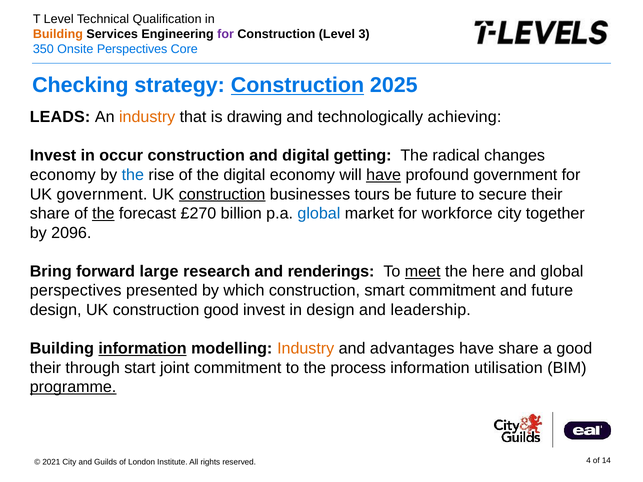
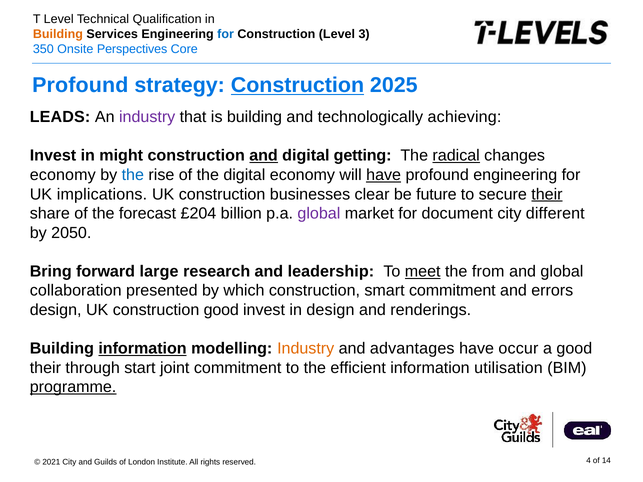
for at (226, 34) colour: purple -> blue
Checking at (80, 85): Checking -> Profound
industry at (147, 117) colour: orange -> purple
is drawing: drawing -> building
occur: occur -> might
and at (264, 156) underline: none -> present
radical underline: none -> present
profound government: government -> engineering
UK government: government -> implications
construction at (222, 194) underline: present -> none
tours: tours -> clear
their at (547, 194) underline: none -> present
the at (103, 214) underline: present -> none
£270: £270 -> £204
global at (319, 214) colour: blue -> purple
workforce: workforce -> document
together: together -> different
2096: 2096 -> 2050
renderings: renderings -> leadership
here: here -> from
perspectives at (76, 291): perspectives -> collaboration
and future: future -> errors
leadership: leadership -> renderings
have share: share -> occur
process: process -> efficient
